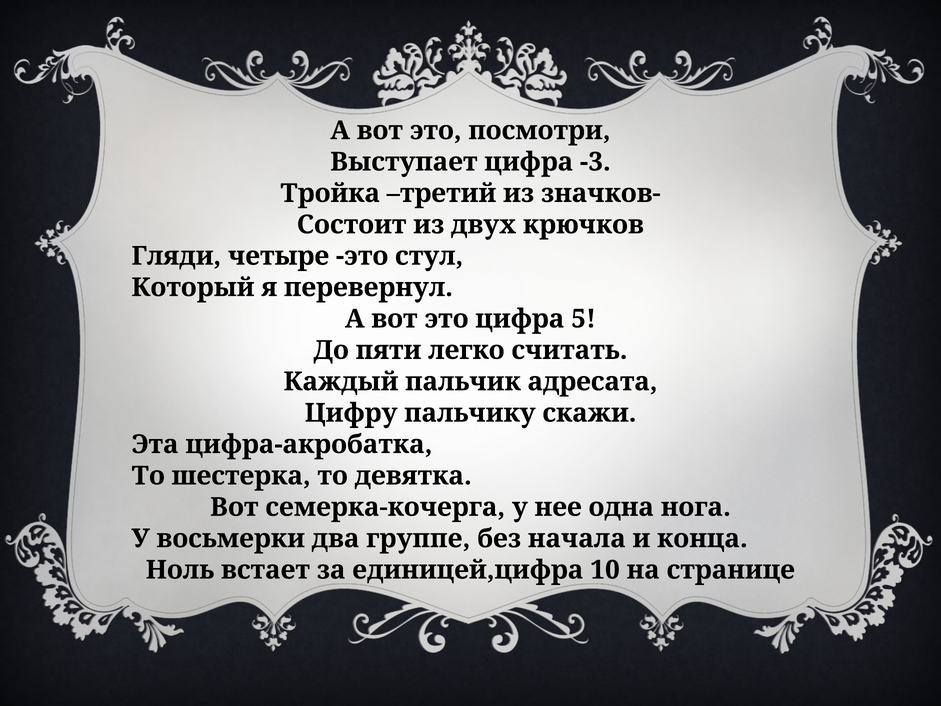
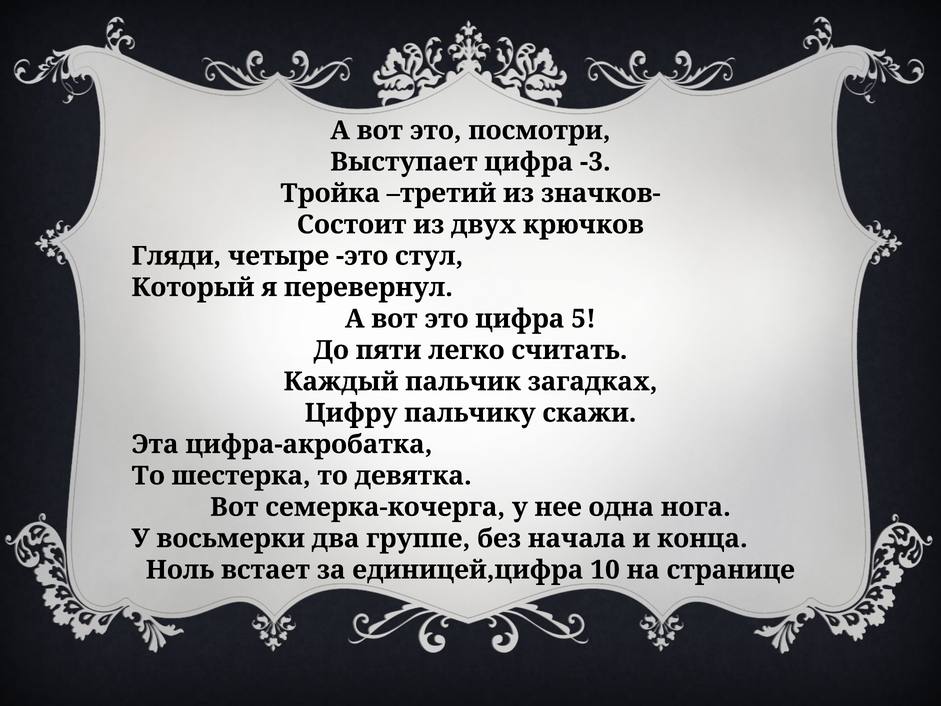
адресата: адресата -> загадках
